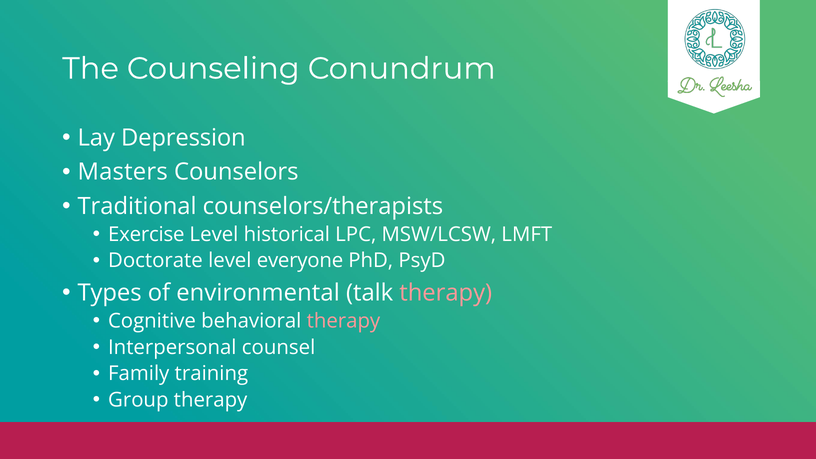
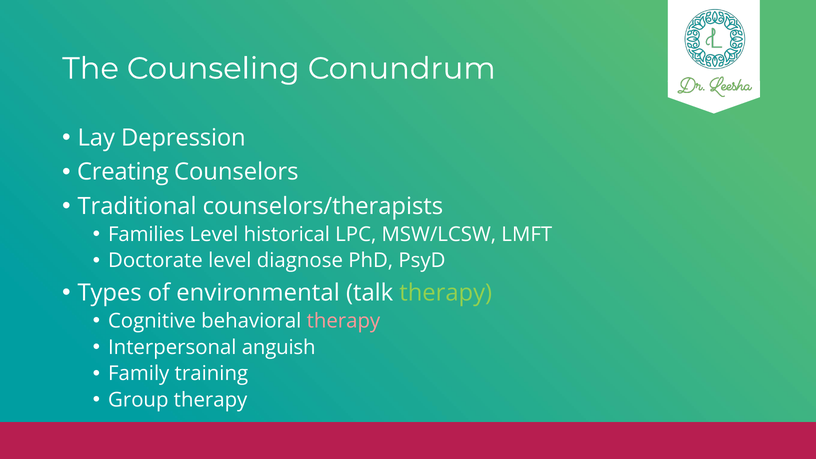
Masters: Masters -> Creating
Exercise: Exercise -> Families
everyone: everyone -> diagnose
therapy at (446, 293) colour: pink -> light green
counsel: counsel -> anguish
